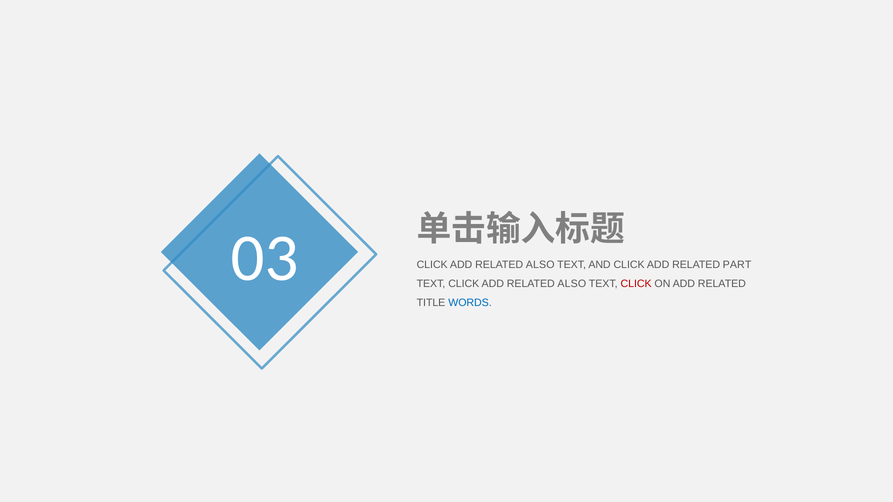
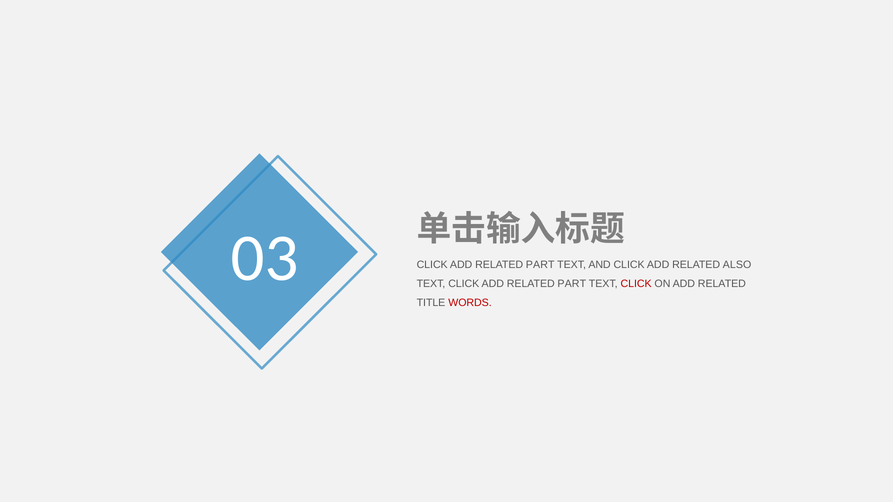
ALSO at (540, 265): ALSO -> PART
PART: PART -> ALSO
ALSO at (572, 284): ALSO -> PART
WORDS colour: blue -> red
